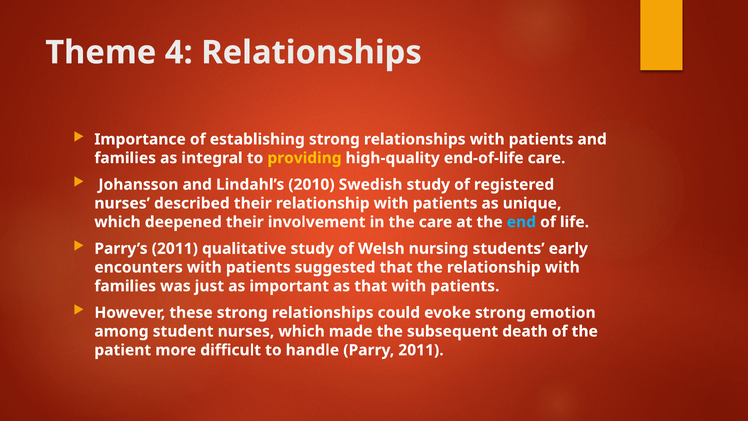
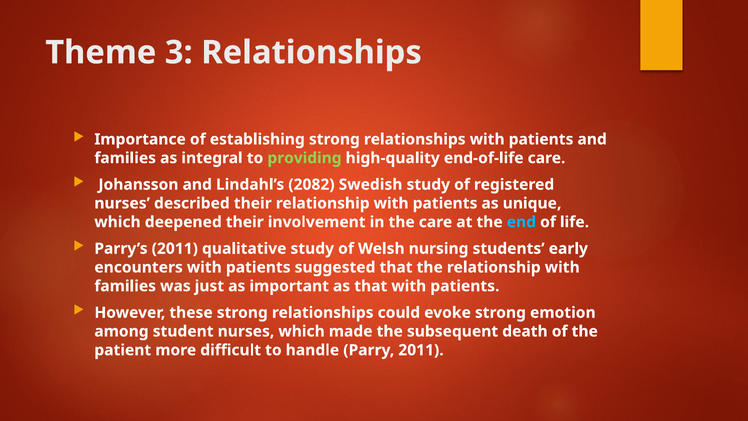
4: 4 -> 3
providing colour: yellow -> light green
2010: 2010 -> 2082
